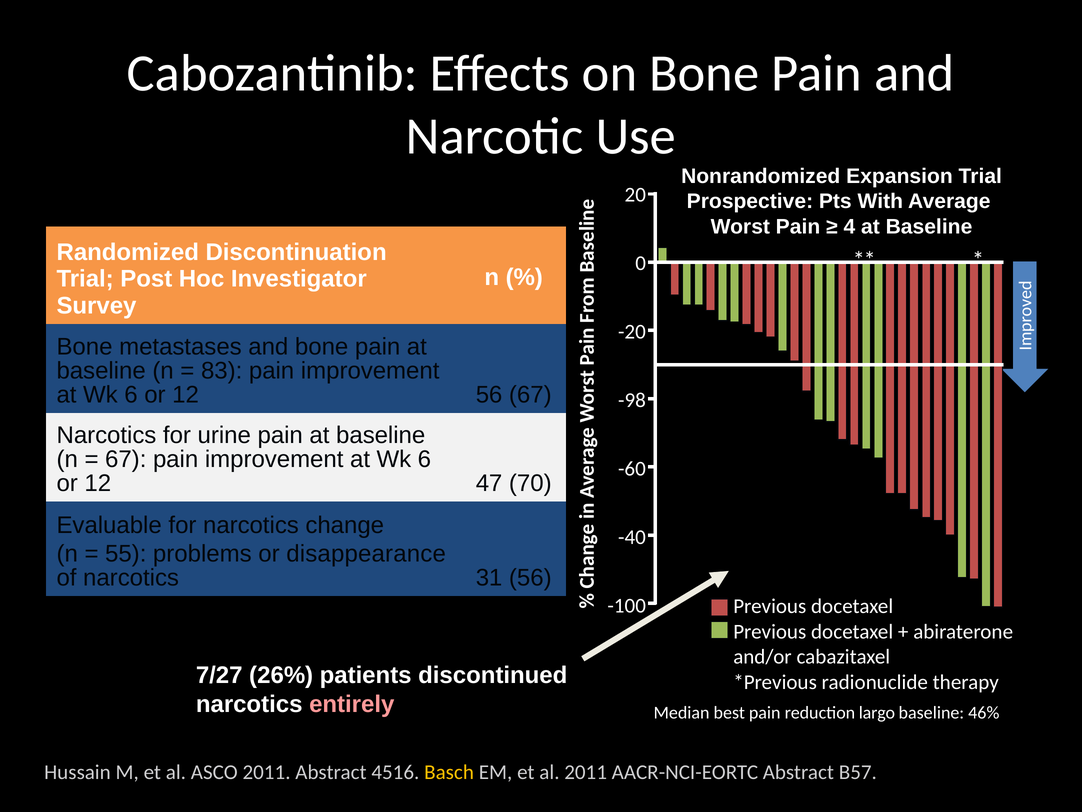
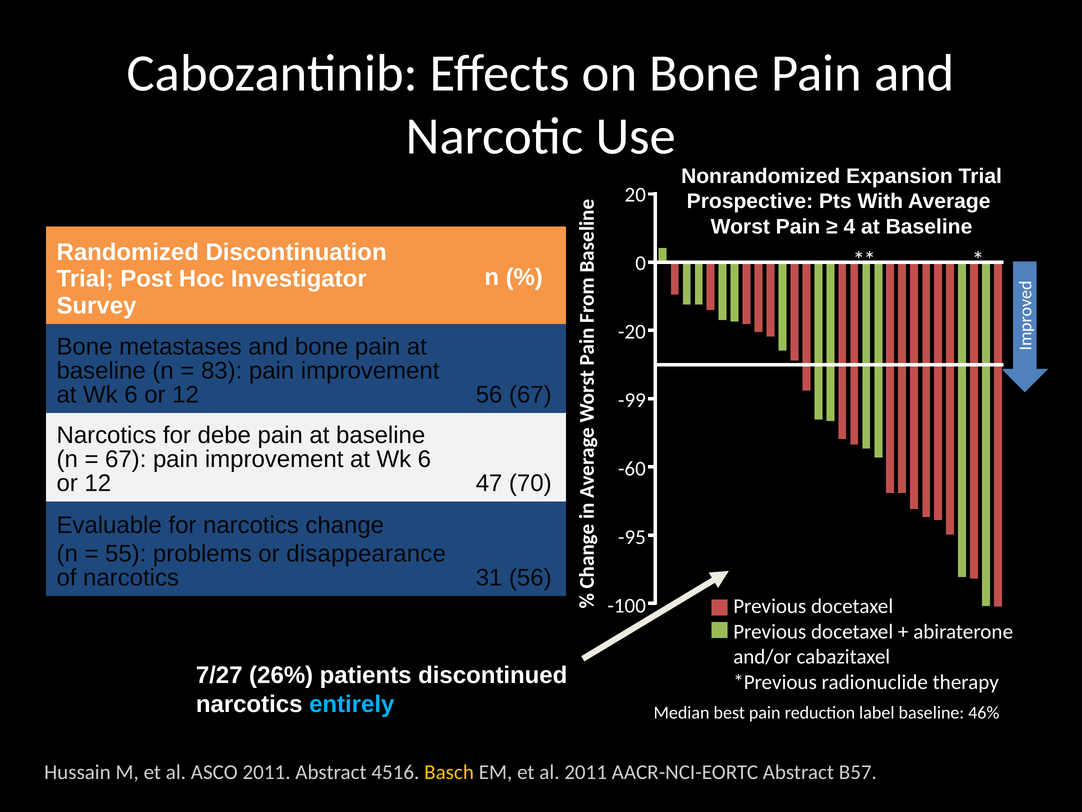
-98: -98 -> -99
urine: urine -> debe
-40: -40 -> -95
entirely colour: pink -> light blue
largo: largo -> label
